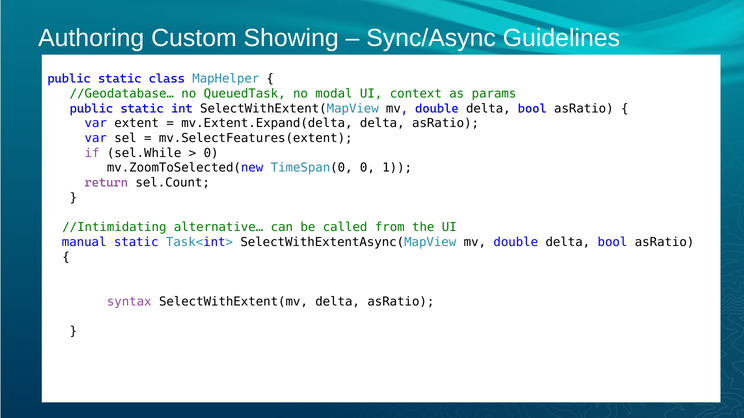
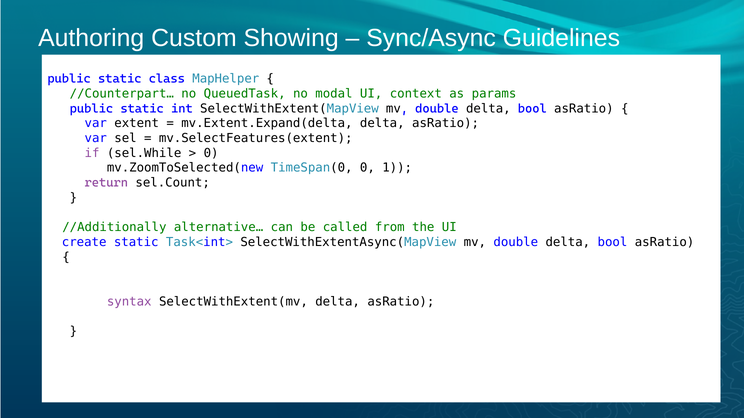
//Geodatabase…: //Geodatabase… -> //Counterpart…
//Intimidating: //Intimidating -> //Additionally
manual: manual -> create
